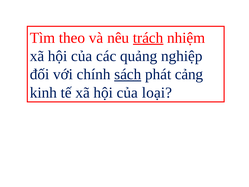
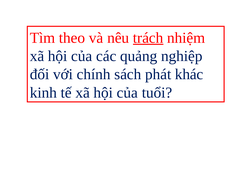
sách underline: present -> none
cảng: cảng -> khác
loại: loại -> tuổi
